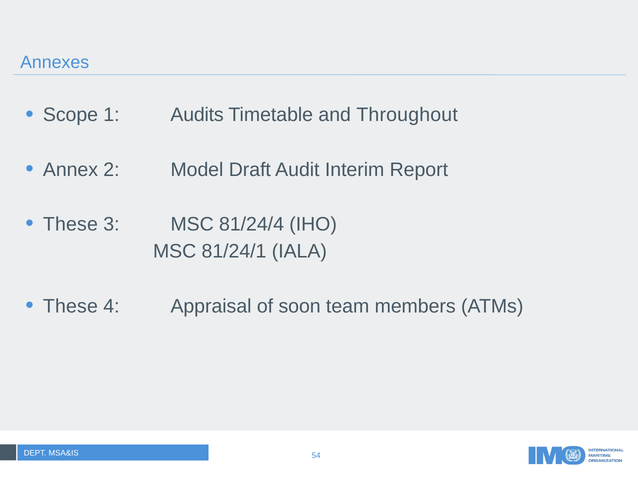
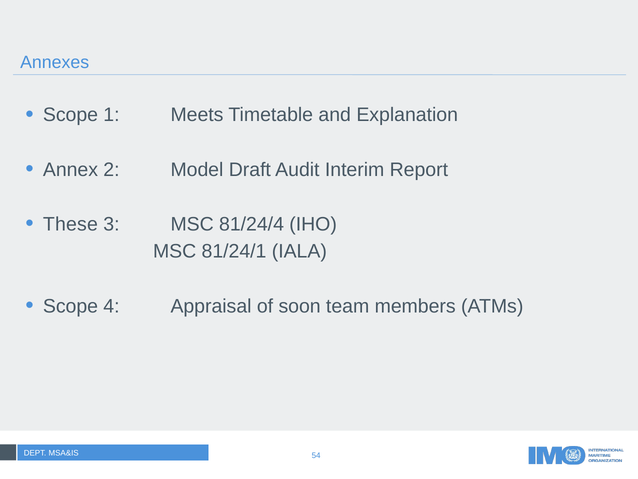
Audits: Audits -> Meets
Throughout: Throughout -> Explanation
These at (70, 306): These -> Scope
